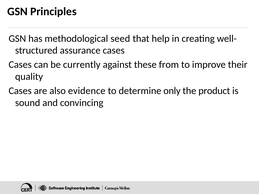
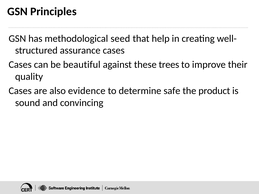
currently: currently -> beautiful
from: from -> trees
only: only -> safe
